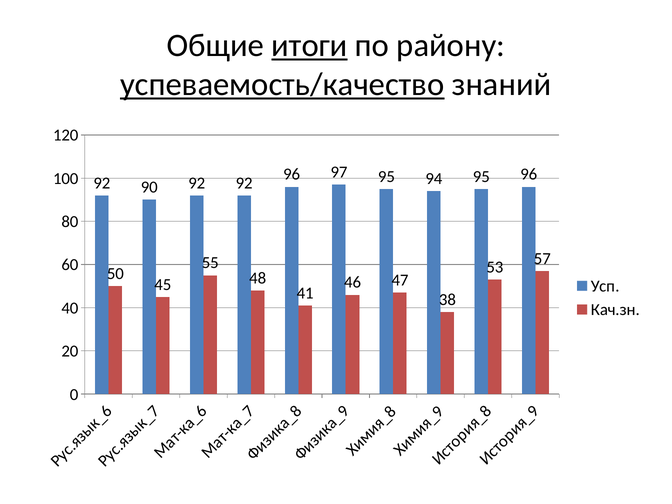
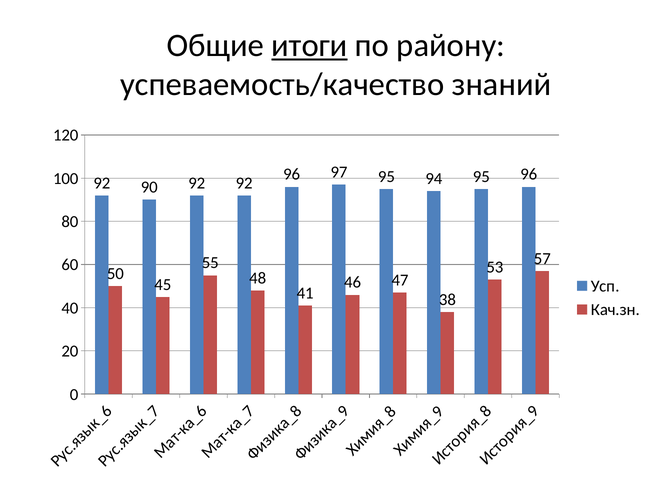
успеваемость/качество underline: present -> none
